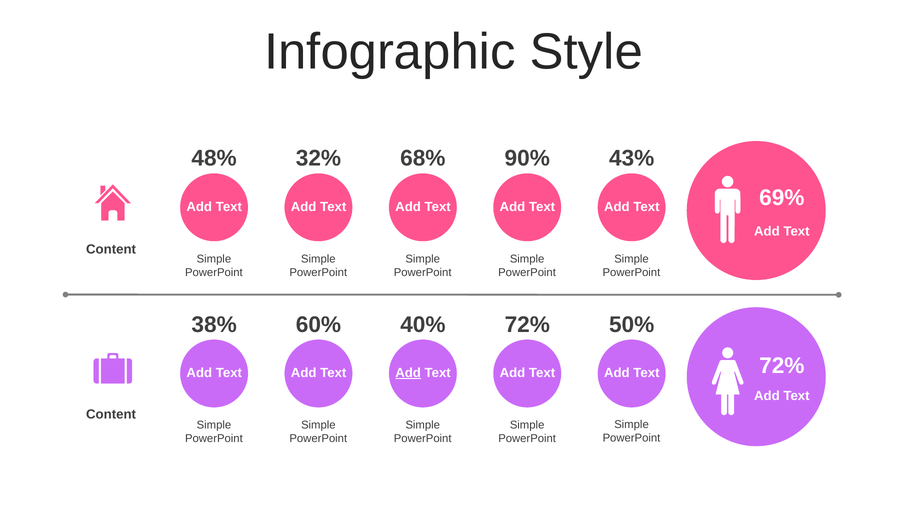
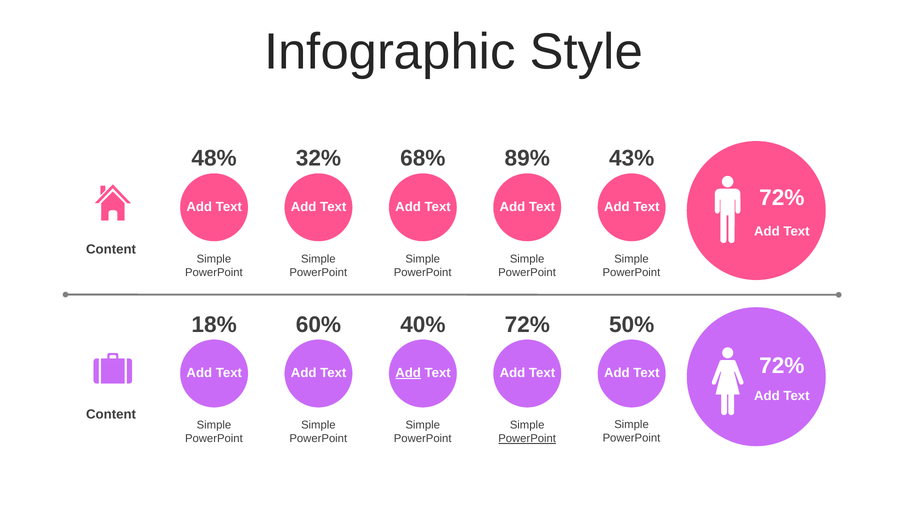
90%: 90% -> 89%
69% at (782, 198): 69% -> 72%
38%: 38% -> 18%
PowerPoint at (527, 439) underline: none -> present
